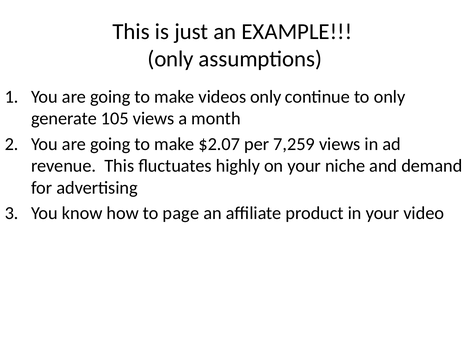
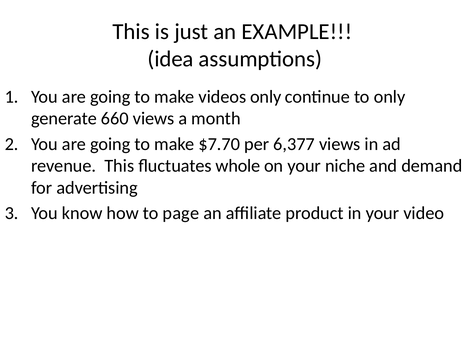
only at (171, 59): only -> idea
105: 105 -> 660
$2.07: $2.07 -> $7.70
7,259: 7,259 -> 6,377
highly: highly -> whole
